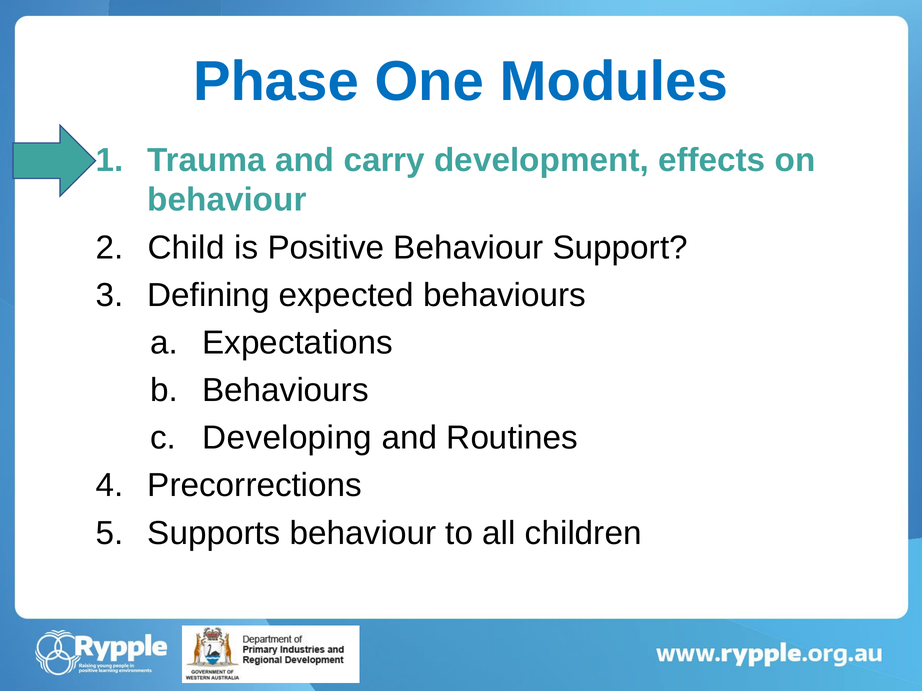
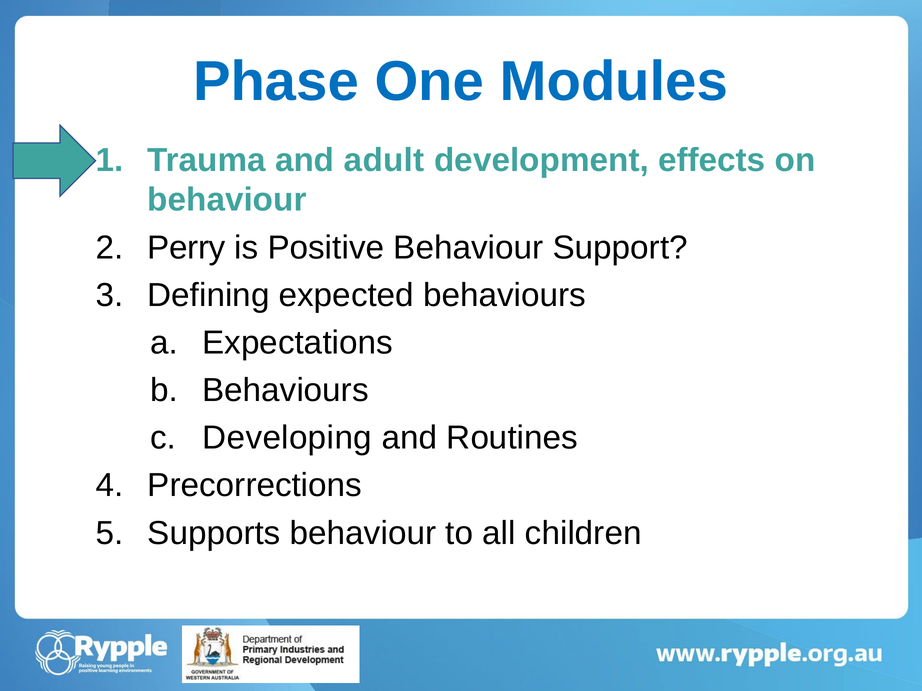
carry: carry -> adult
Child: Child -> Perry
